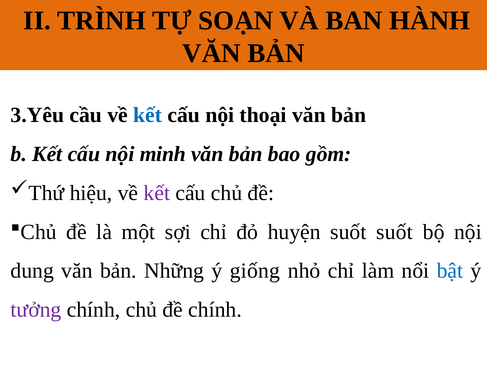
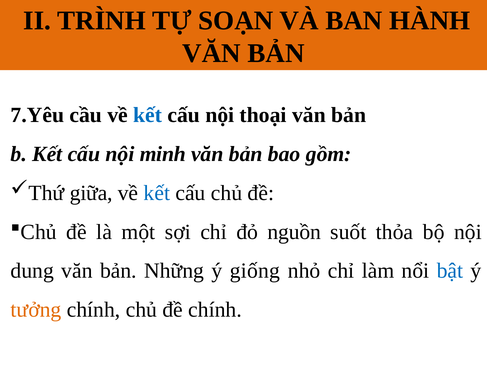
3.Yêu: 3.Yêu -> 7.Yêu
hiệu: hiệu -> giữa
kết at (157, 193) colour: purple -> blue
huyện: huyện -> nguồn
suốt suốt: suốt -> thỏa
tưởng colour: purple -> orange
